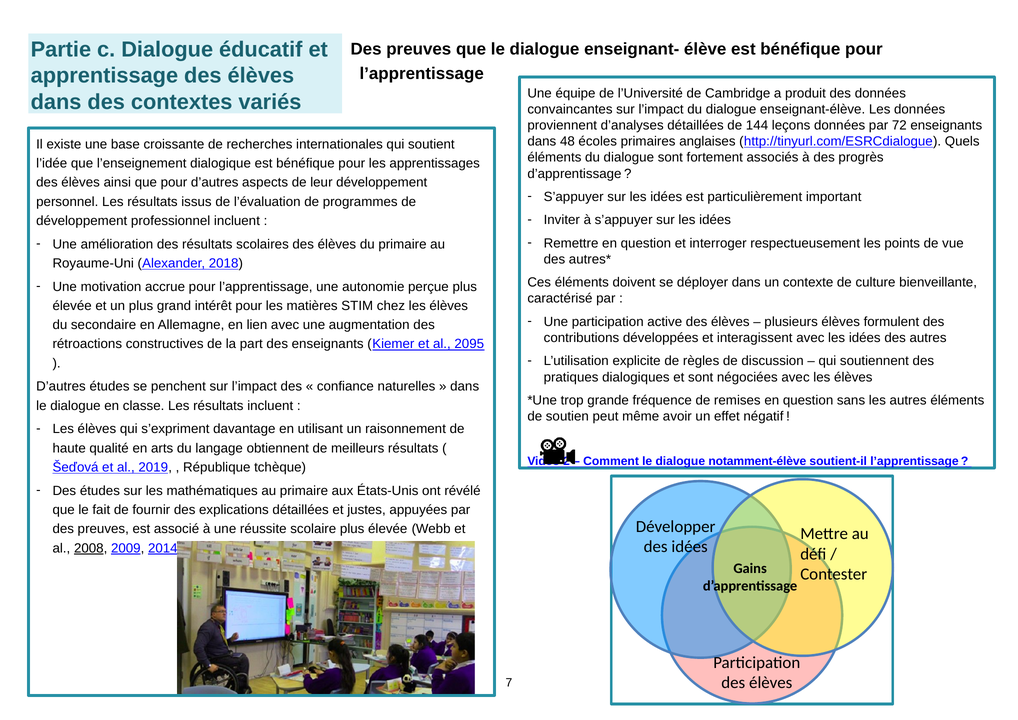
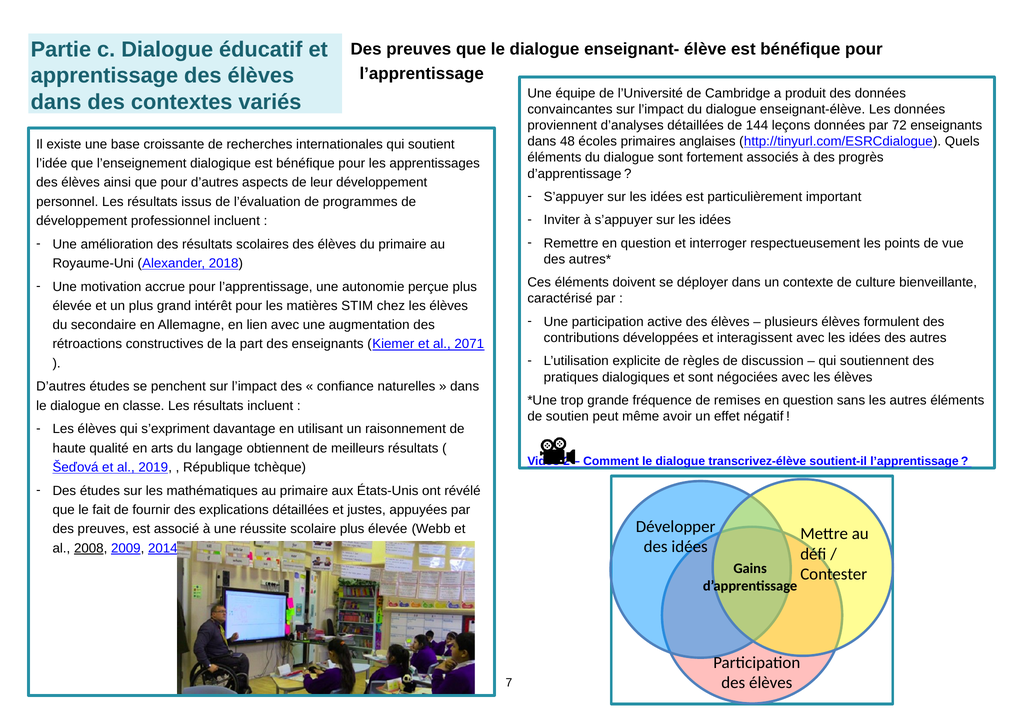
2095: 2095 -> 2071
notamment-élève: notamment-élève -> transcrivez-élève
